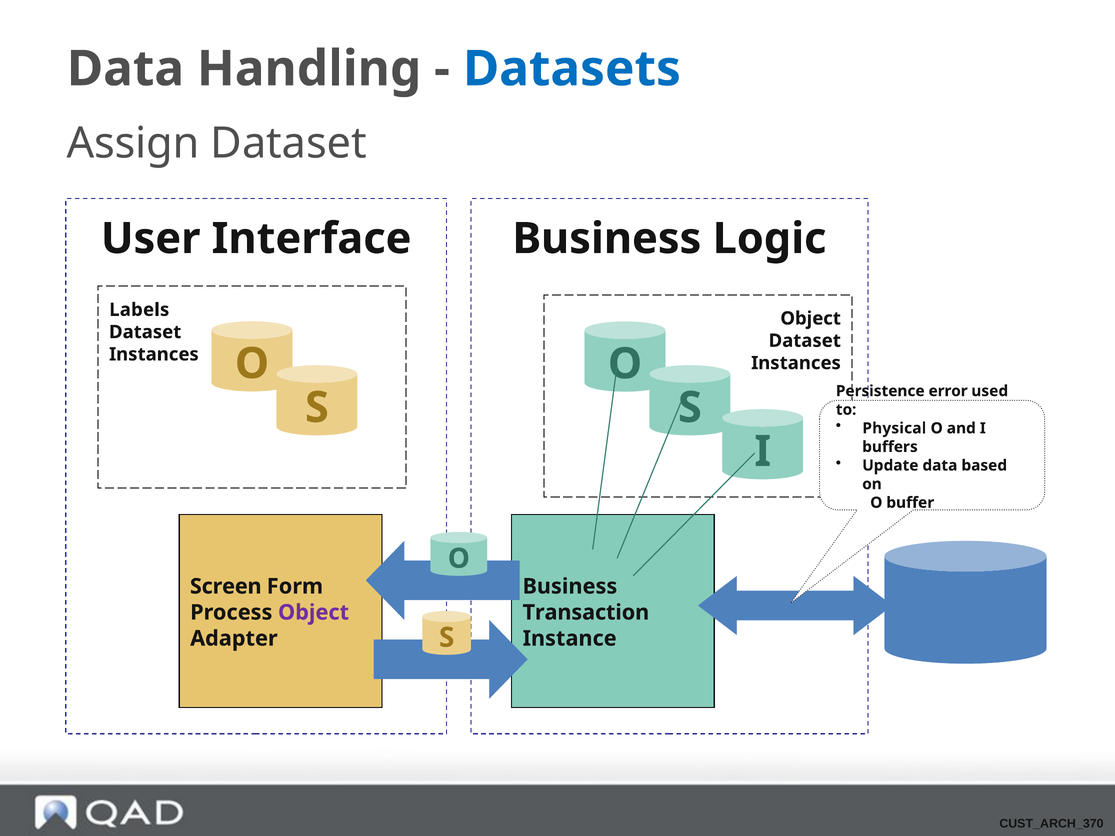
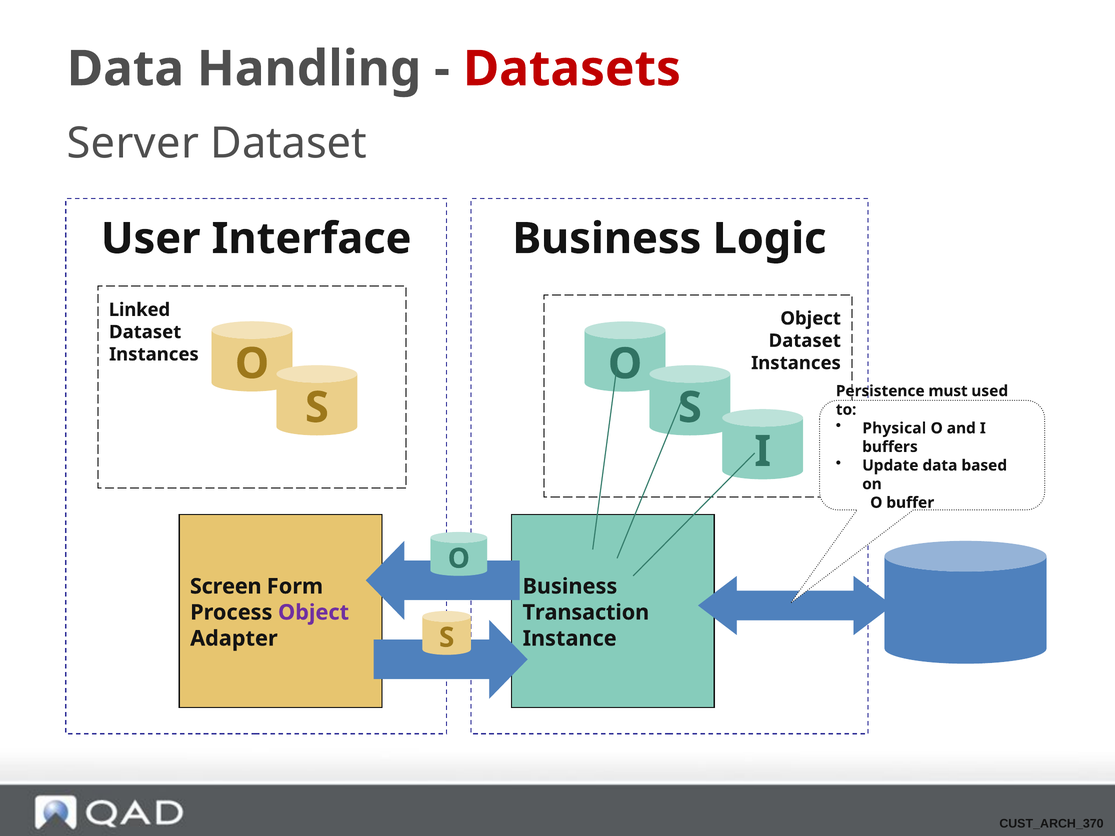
Datasets colour: blue -> red
Assign: Assign -> Server
Labels: Labels -> Linked
error: error -> must
